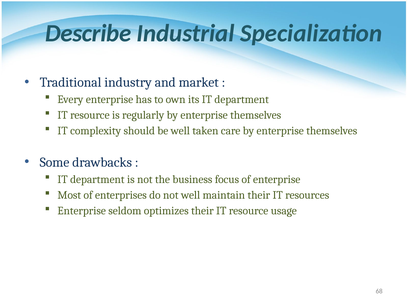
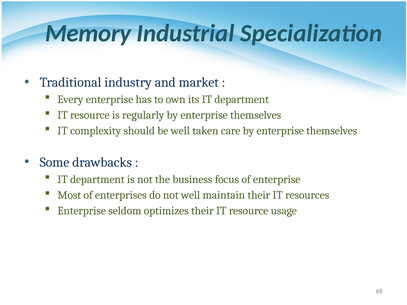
Describe: Describe -> Memory
